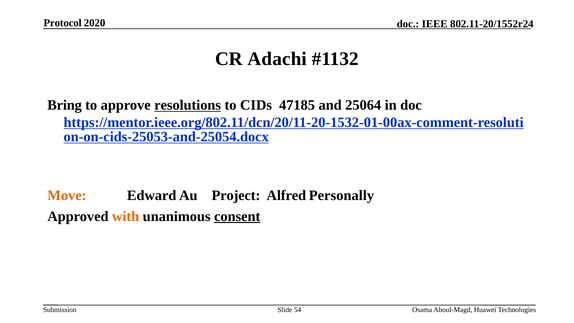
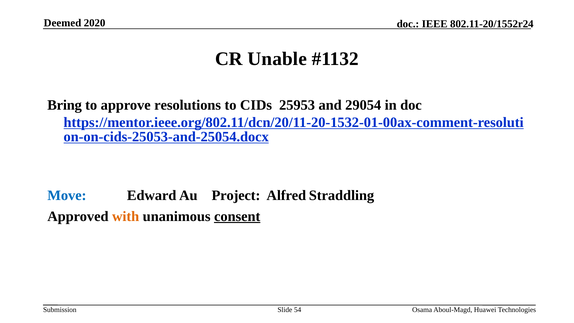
Protocol: Protocol -> Deemed
Adachi: Adachi -> Unable
resolutions underline: present -> none
47185: 47185 -> 25953
25064: 25064 -> 29054
Move colour: orange -> blue
Personally: Personally -> Straddling
